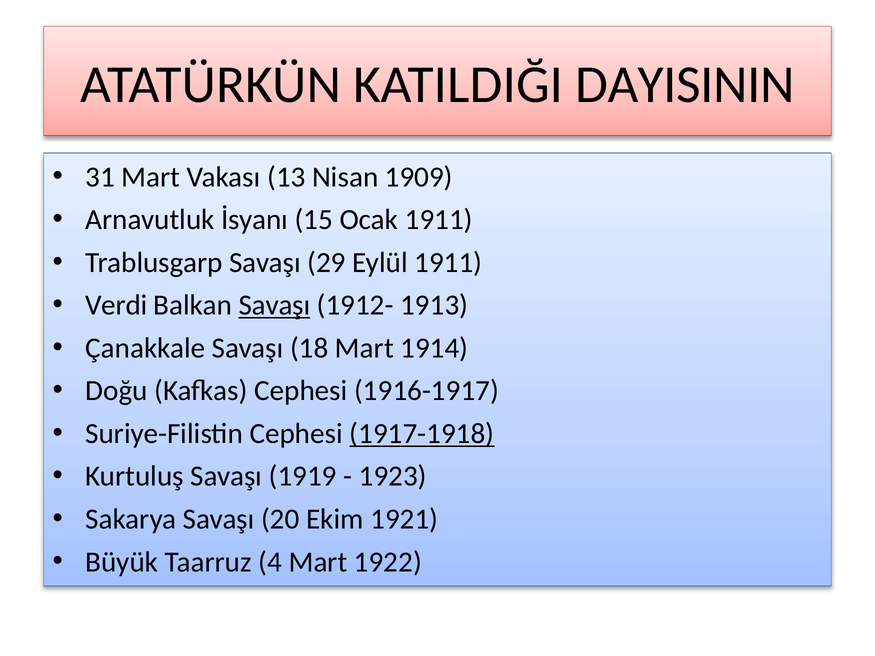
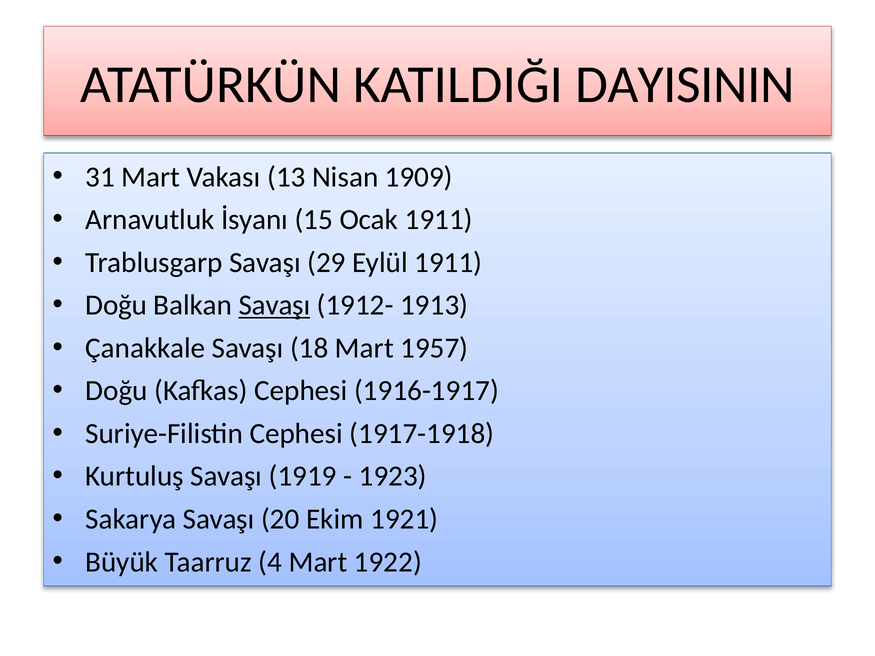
Verdi at (116, 305): Verdi -> Doğu
1914: 1914 -> 1957
1917-1918 underline: present -> none
